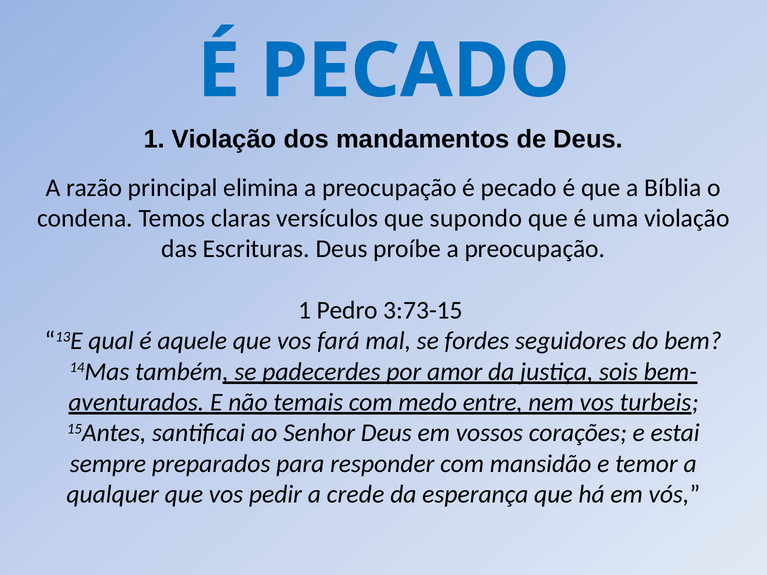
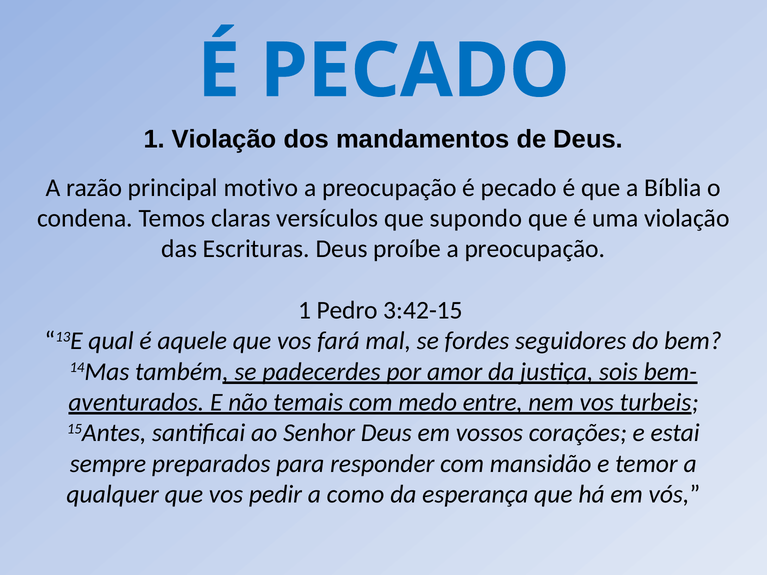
elimina: elimina -> motivo
3:73-15: 3:73-15 -> 3:42-15
crede: crede -> como
